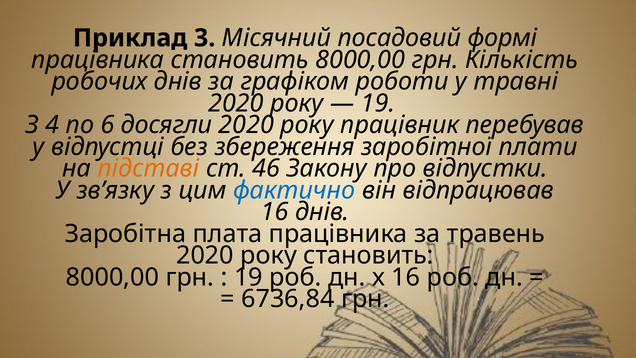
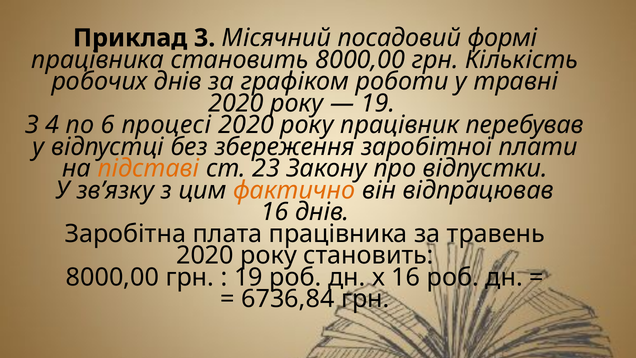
досягли: досягли -> процесі
46: 46 -> 23
фактично colour: blue -> orange
